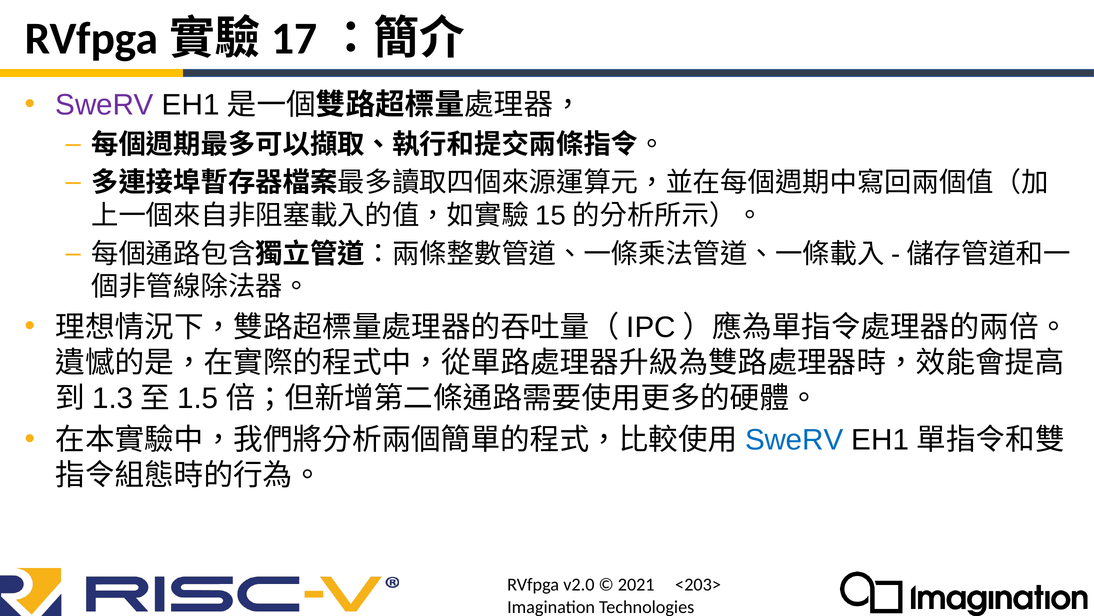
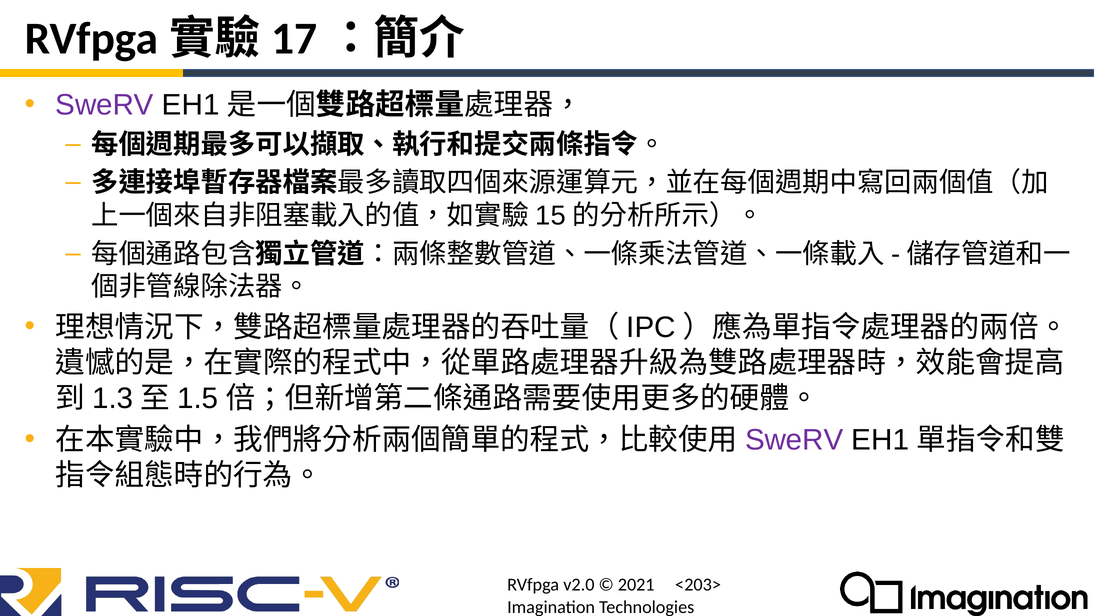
SweRV at (794, 439) colour: blue -> purple
